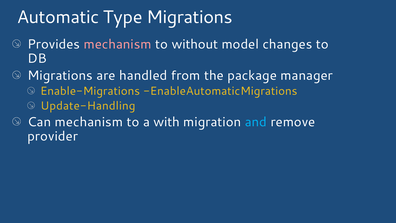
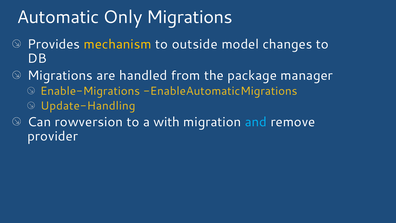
Type: Type -> Only
mechanism at (118, 44) colour: pink -> yellow
without: without -> outside
Can mechanism: mechanism -> rowversion
